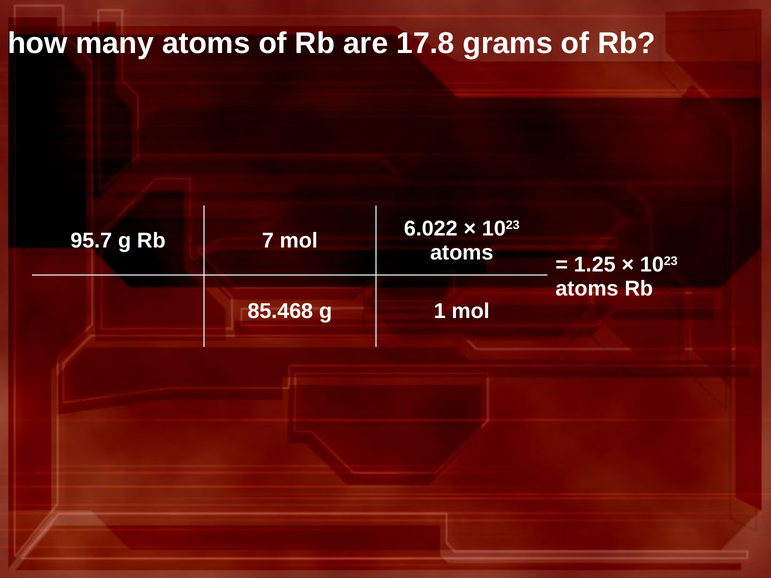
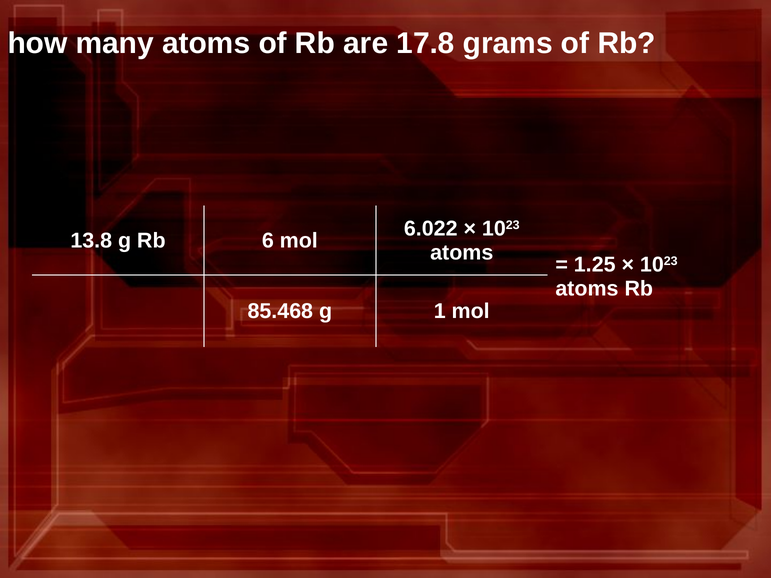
95.7: 95.7 -> 13.8
7: 7 -> 6
